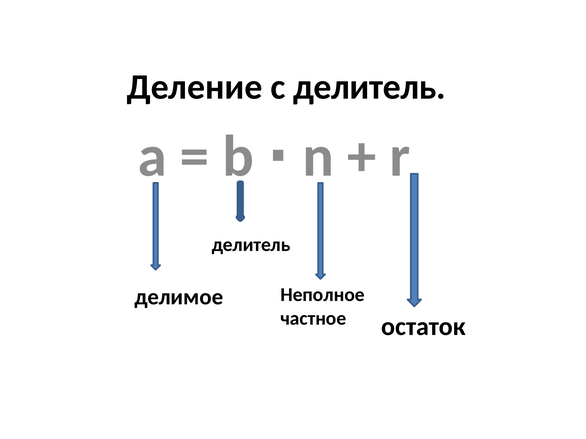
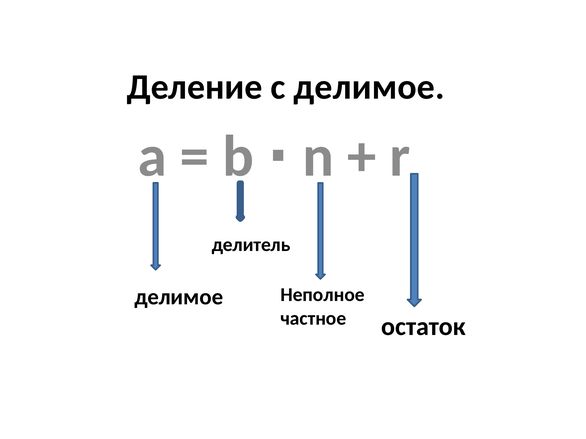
с делитель: делитель -> делимое
